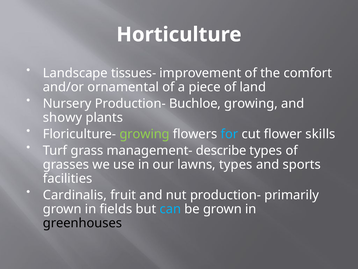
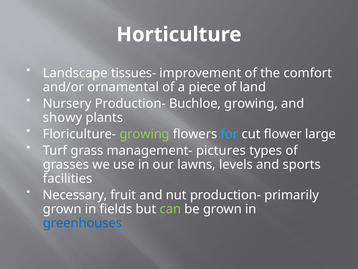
skills: skills -> large
describe: describe -> pictures
lawns types: types -> levels
Cardinalis: Cardinalis -> Necessary
can colour: light blue -> light green
greenhouses colour: black -> blue
